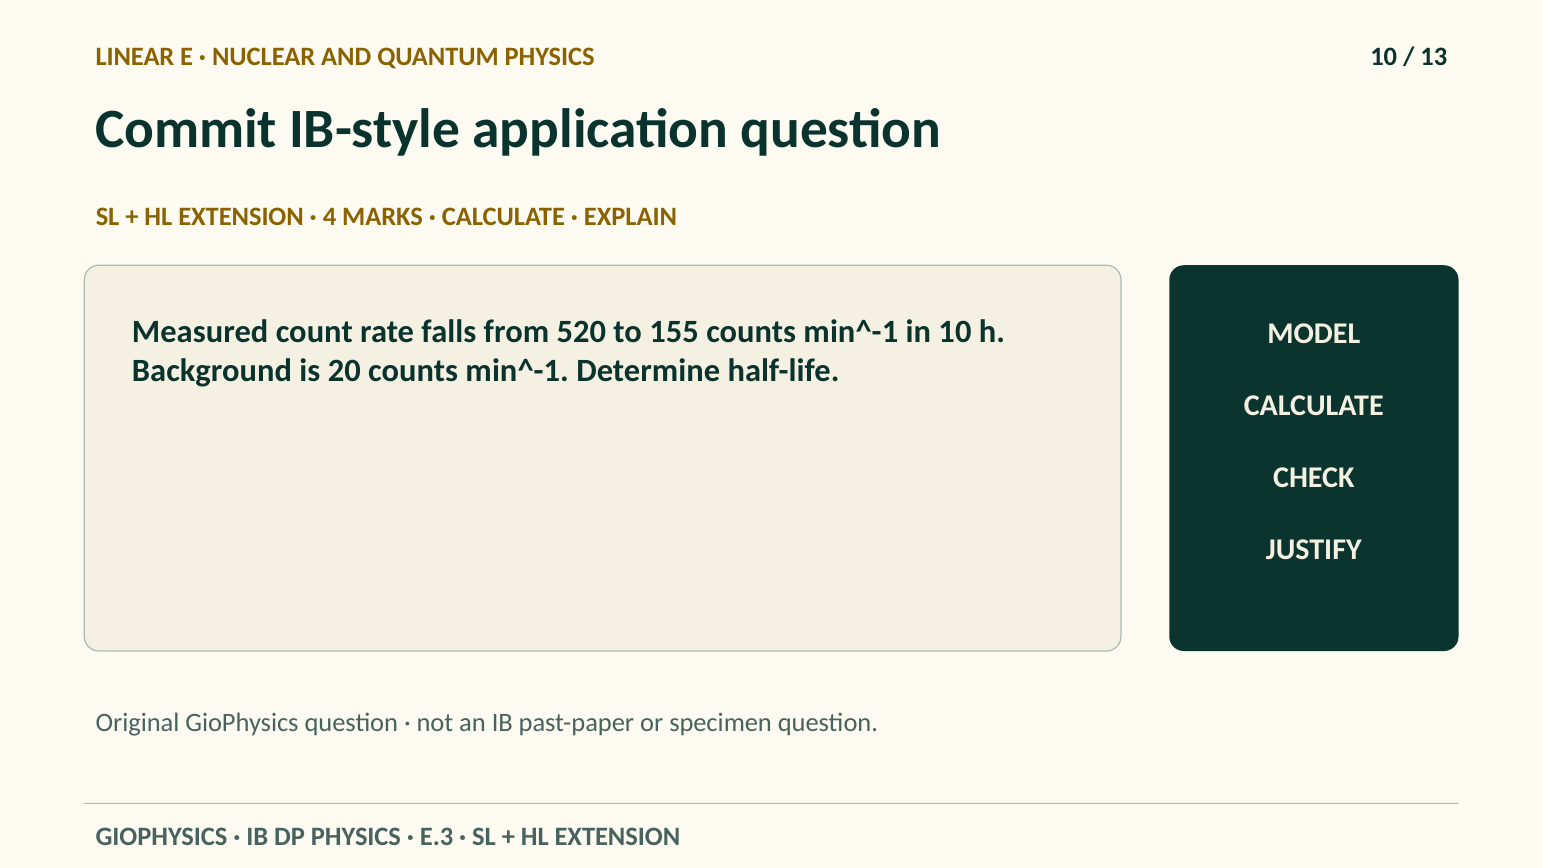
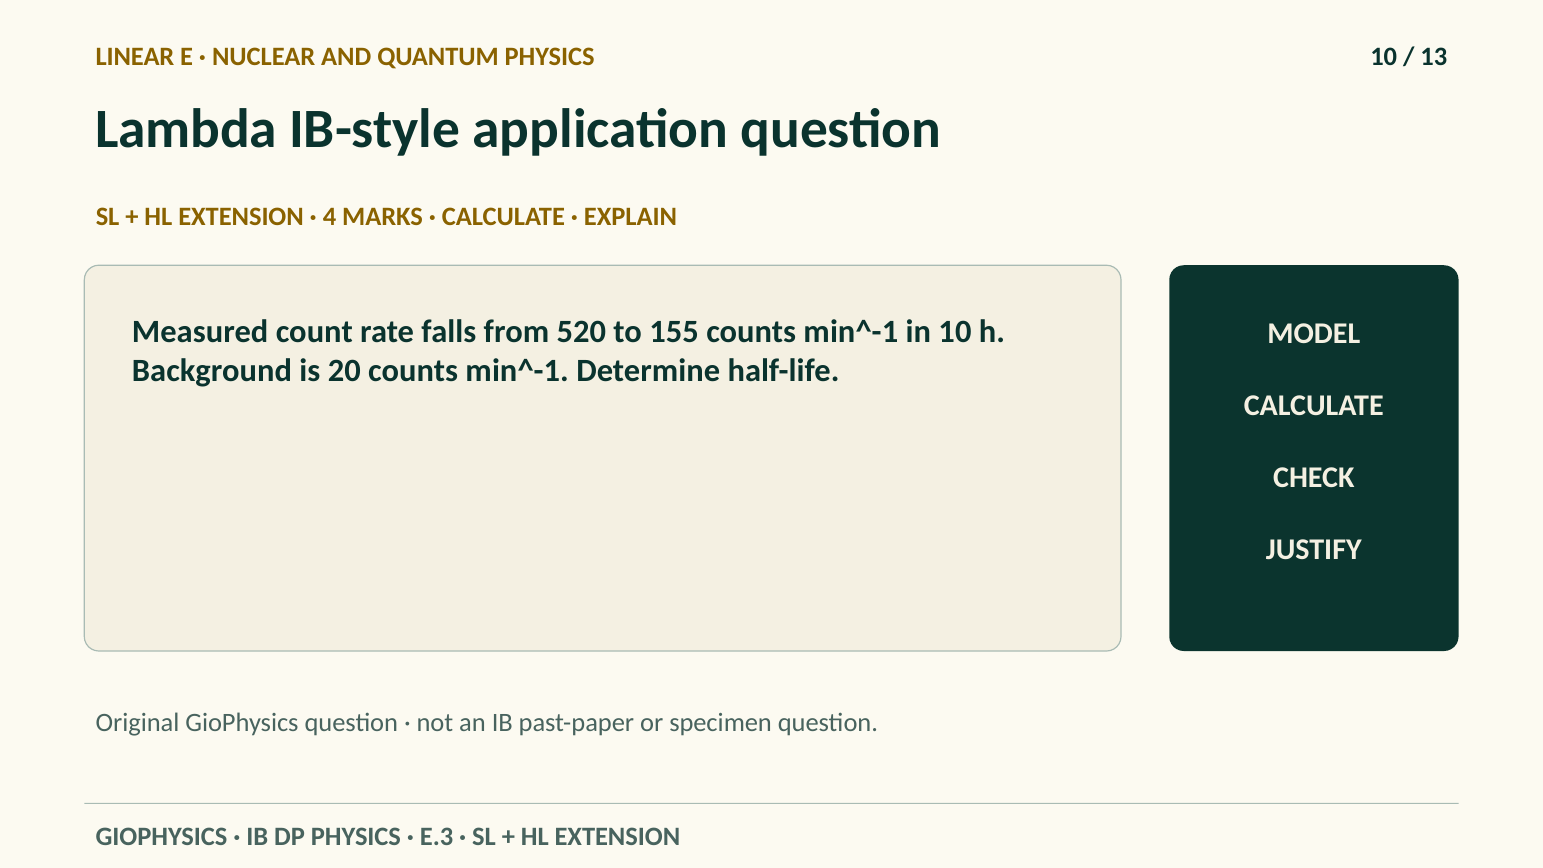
Commit: Commit -> Lambda
